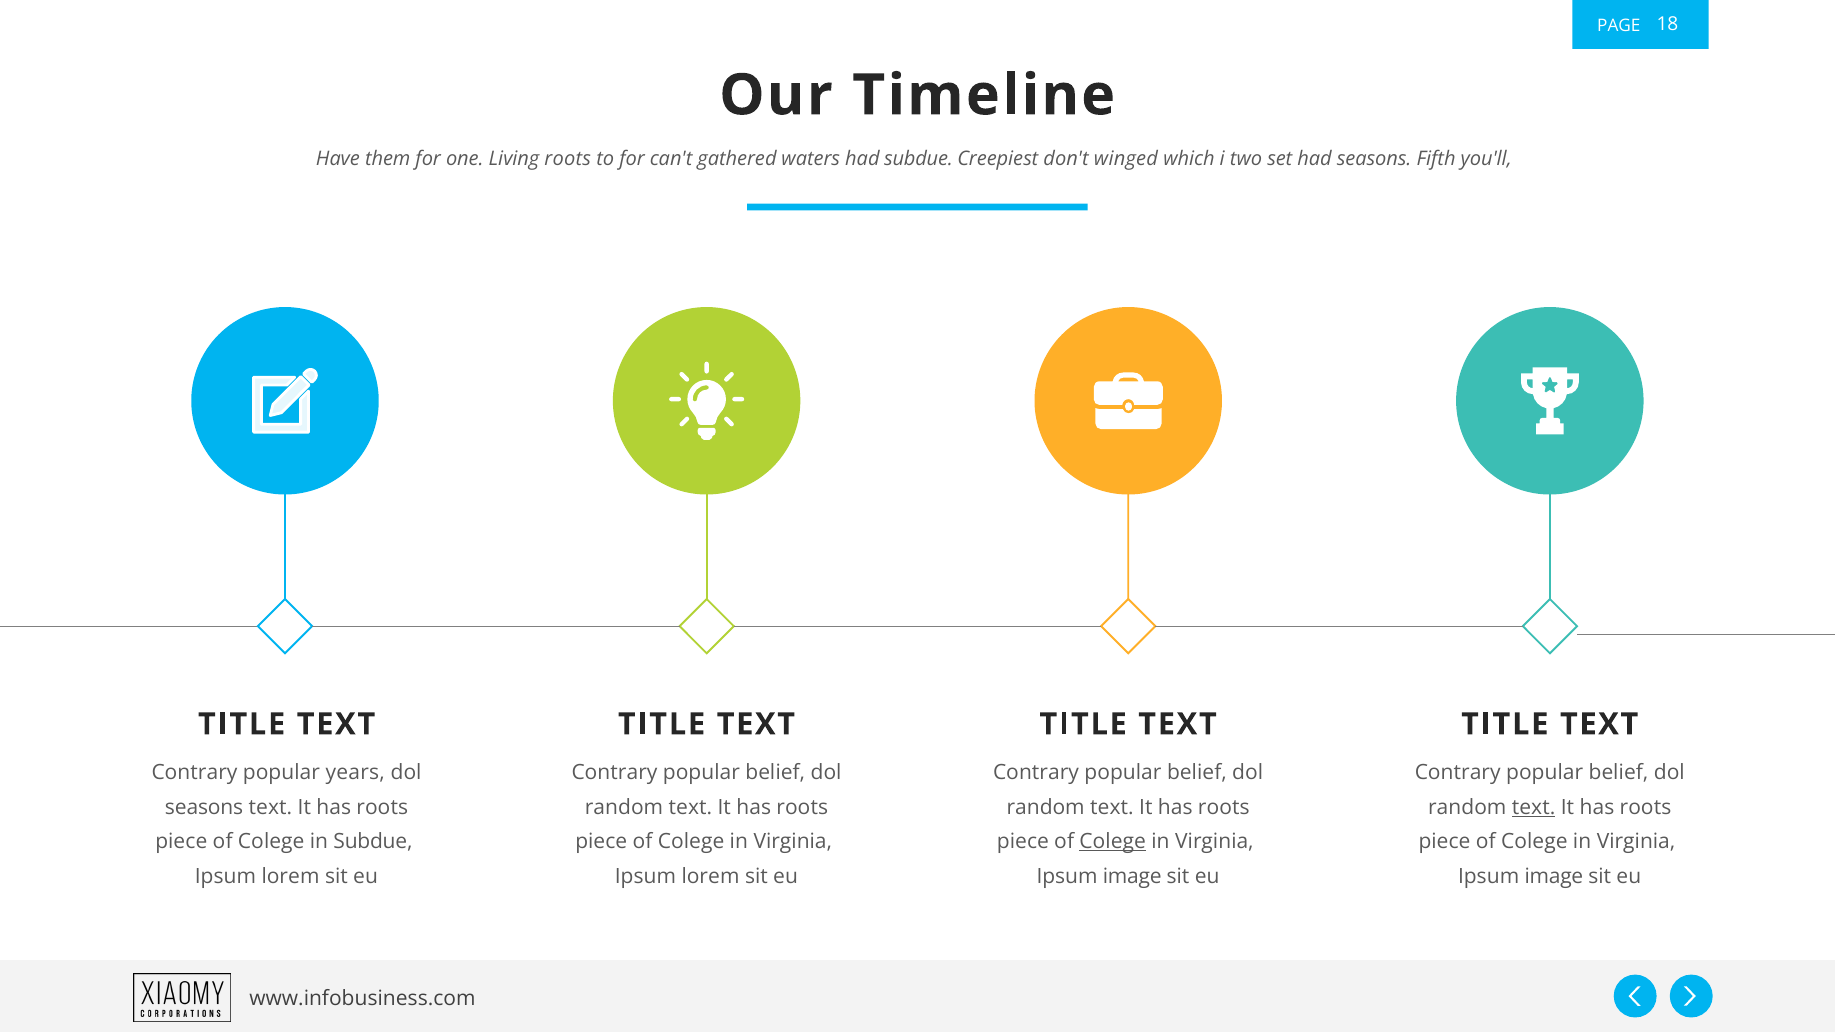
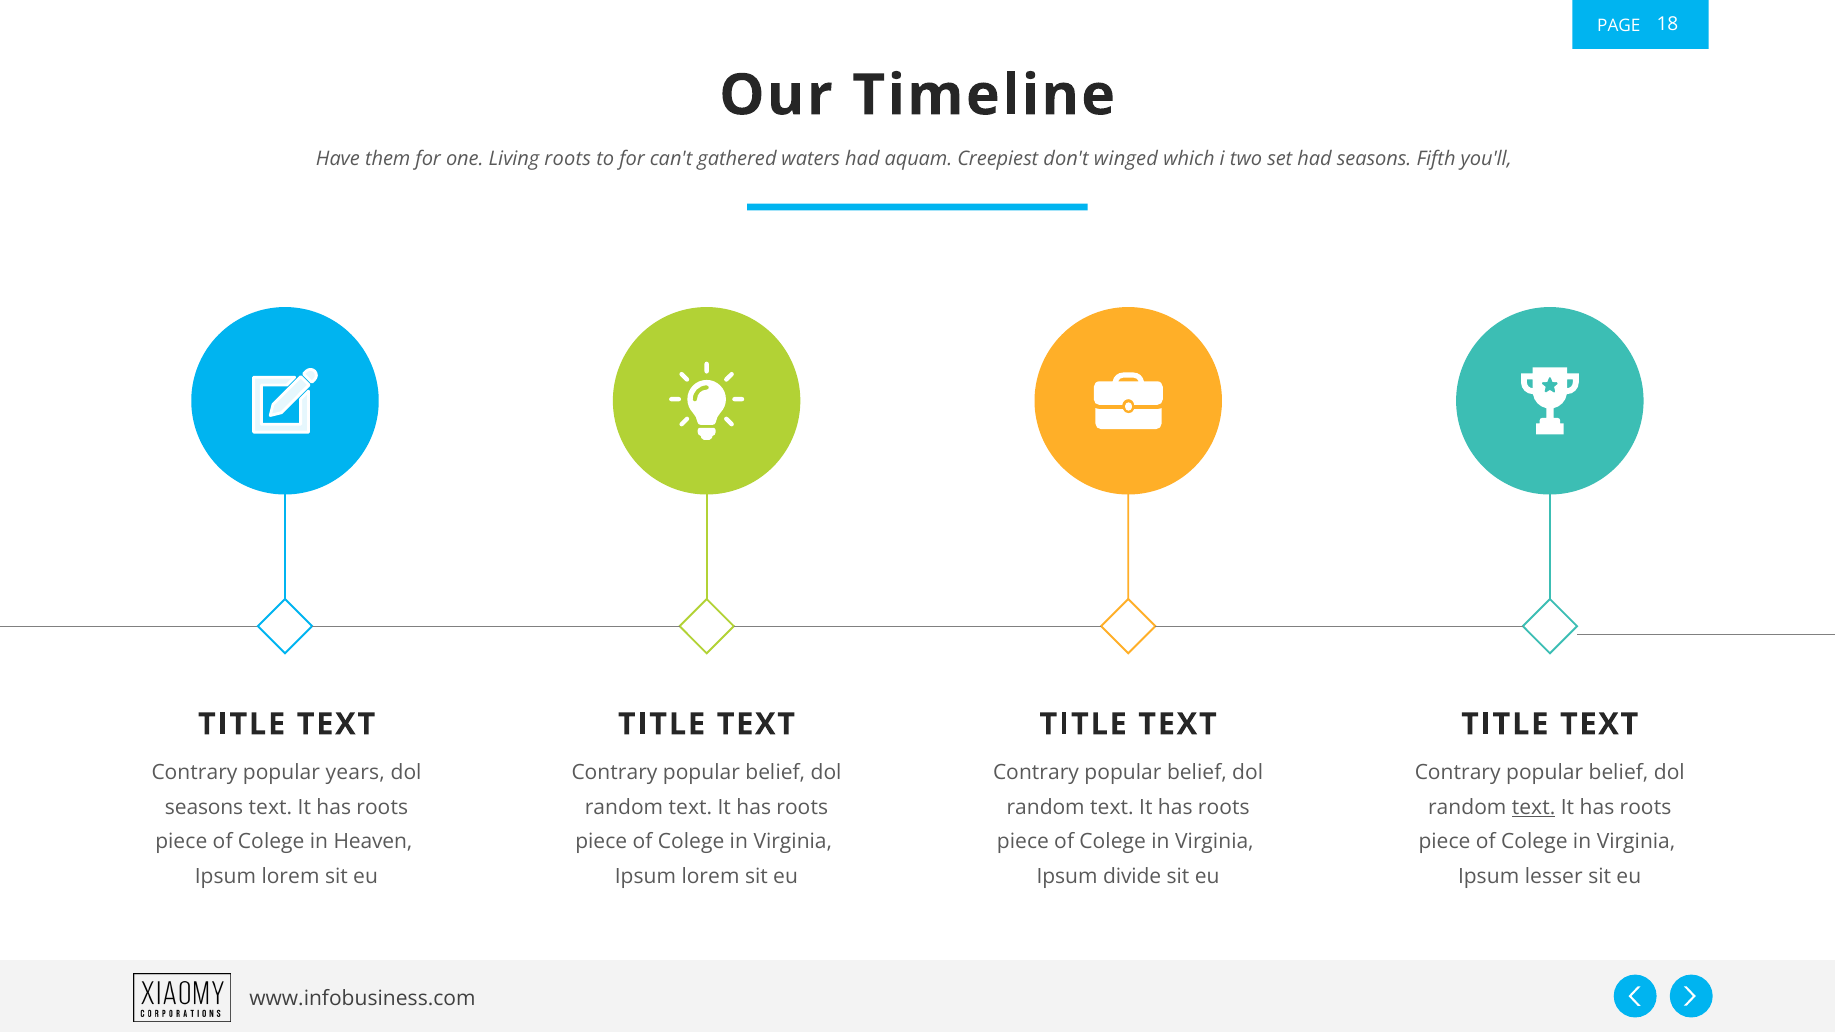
had subdue: subdue -> aquam
in Subdue: Subdue -> Heaven
Colege at (1113, 842) underline: present -> none
image at (1132, 876): image -> divide
image at (1554, 876): image -> lesser
